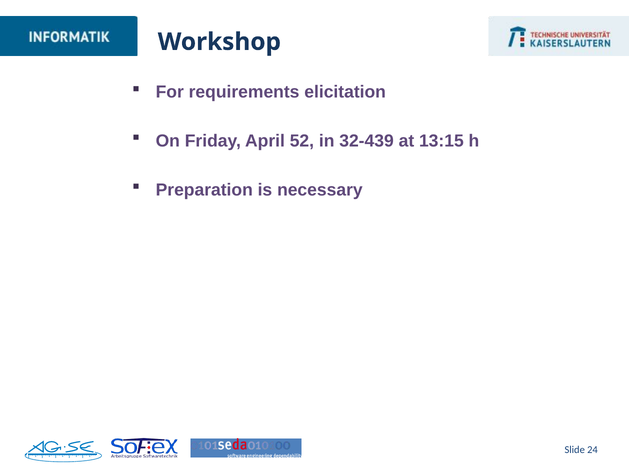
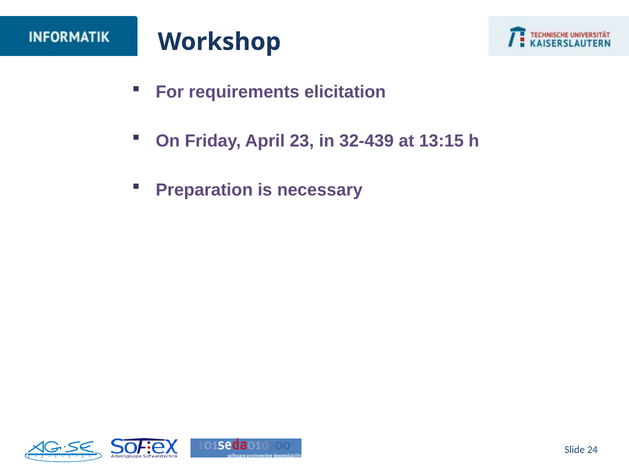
52: 52 -> 23
